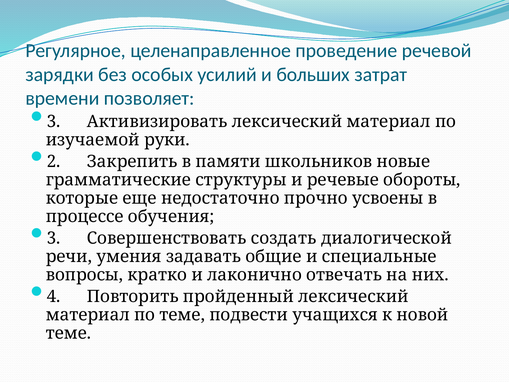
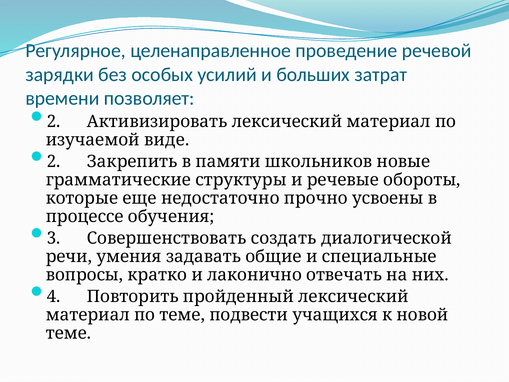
3 at (54, 122): 3 -> 2
руки: руки -> виде
